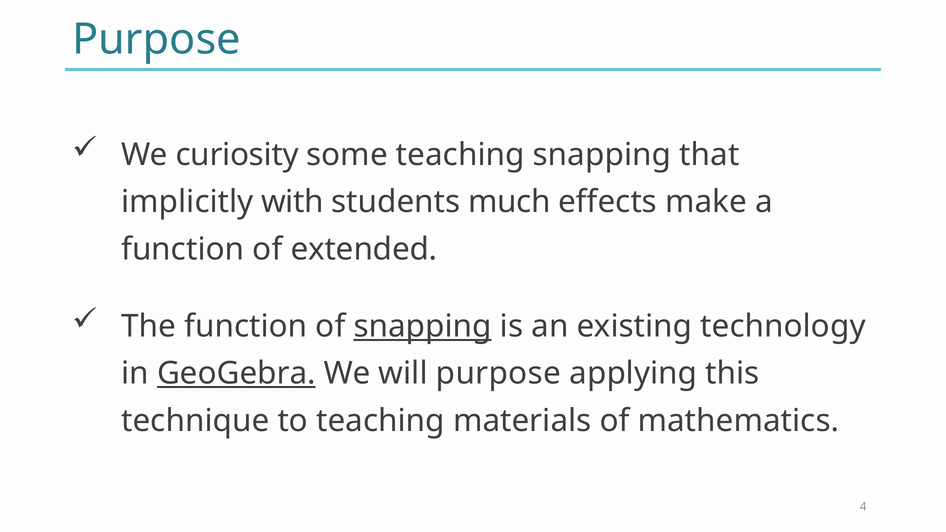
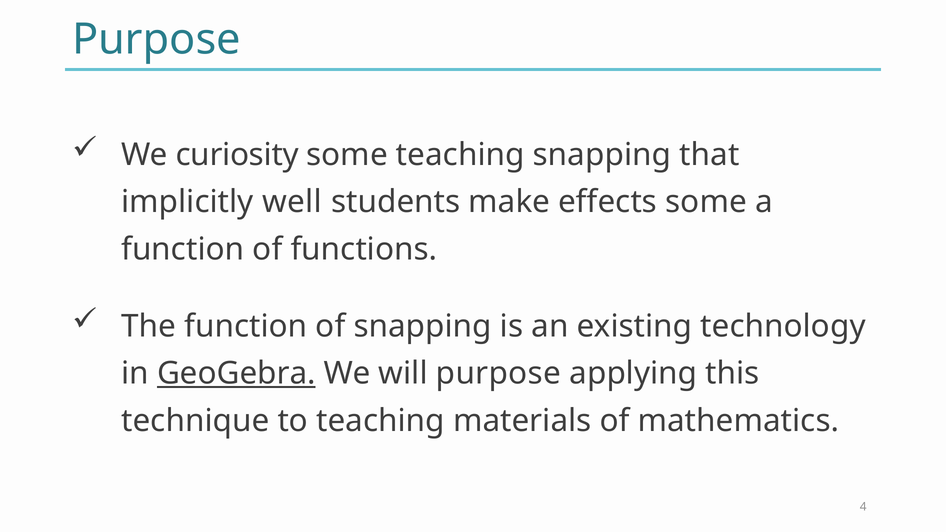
with: with -> well
much: much -> make
effects make: make -> some
extended: extended -> functions
snapping at (423, 326) underline: present -> none
